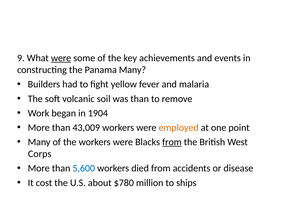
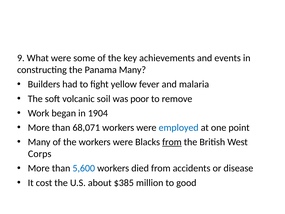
were at (61, 58) underline: present -> none
was than: than -> poor
43,009: 43,009 -> 68,071
employed colour: orange -> blue
$780: $780 -> $385
ships: ships -> good
